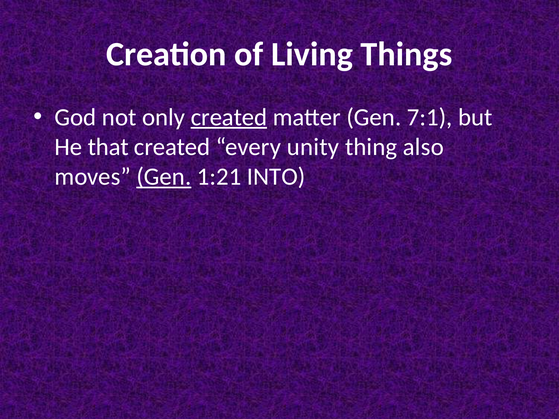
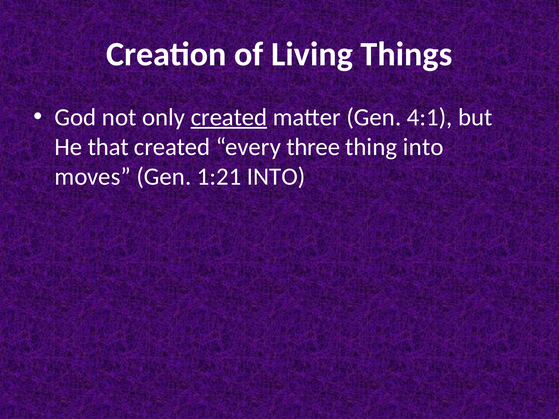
7:1: 7:1 -> 4:1
unity: unity -> three
thing also: also -> into
Gen at (164, 177) underline: present -> none
